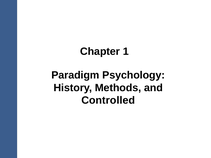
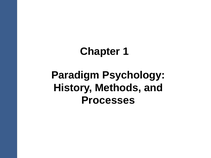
Controlled: Controlled -> Processes
